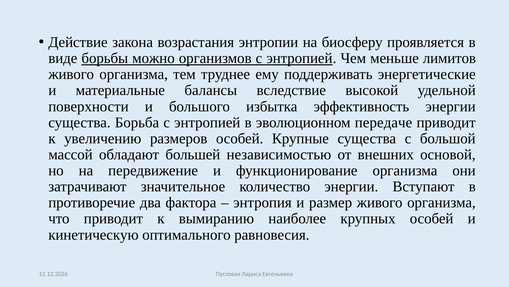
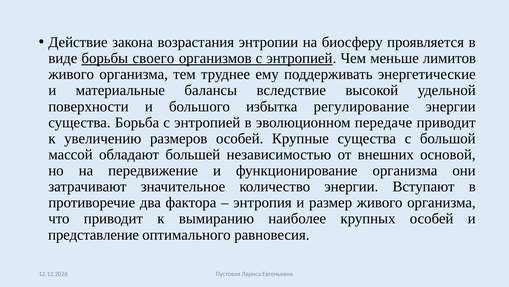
можно: можно -> своего
эффективность: эффективность -> регулирование
кинетическую: кинетическую -> представление
